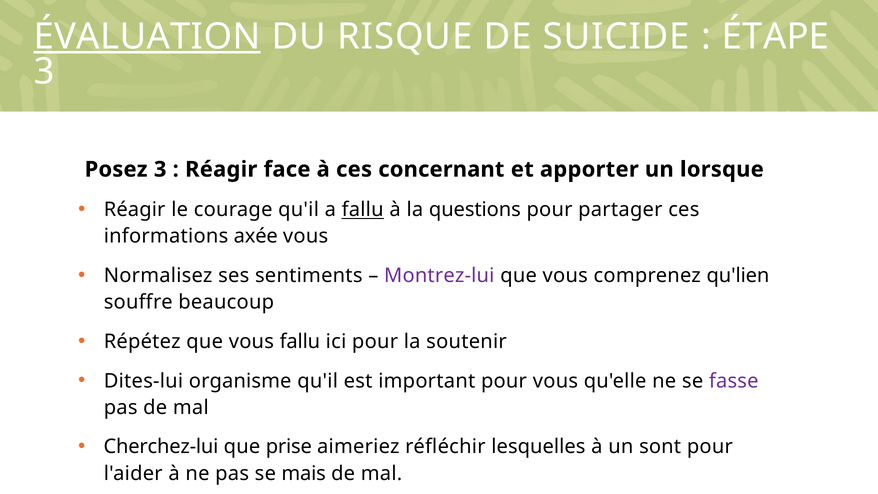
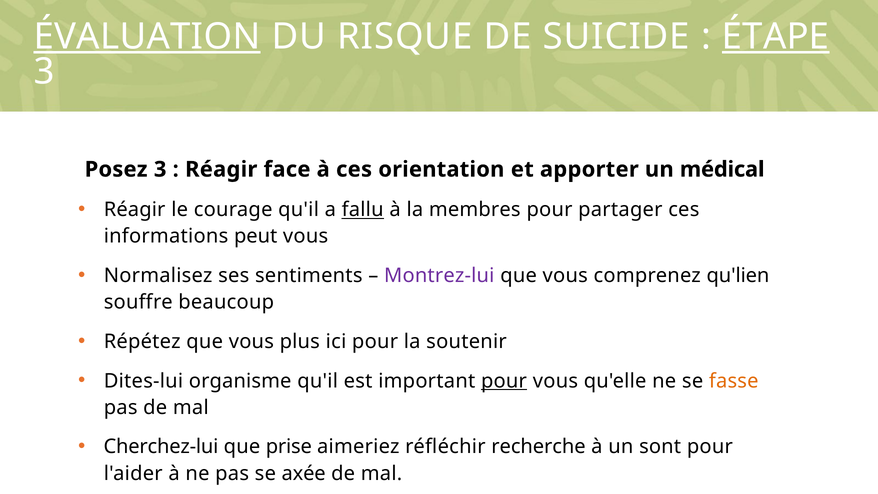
ÉTAPE underline: none -> present
concernant: concernant -> orientation
lorsque: lorsque -> médical
questions: questions -> membres
axée: axée -> peut
vous fallu: fallu -> plus
pour at (504, 381) underline: none -> present
fasse colour: purple -> orange
lesquelles: lesquelles -> recherche
mais: mais -> axée
